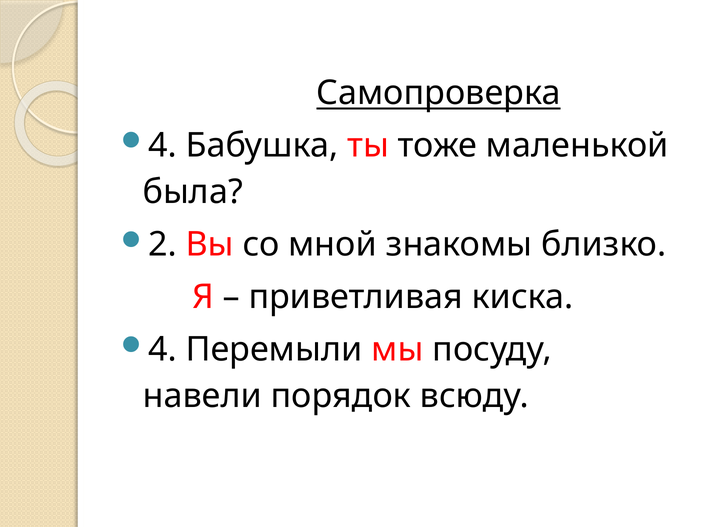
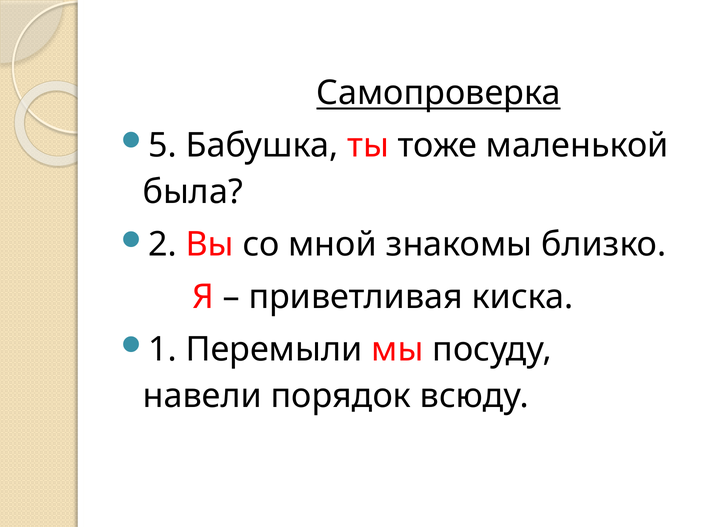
4 at (162, 145): 4 -> 5
4 at (162, 349): 4 -> 1
